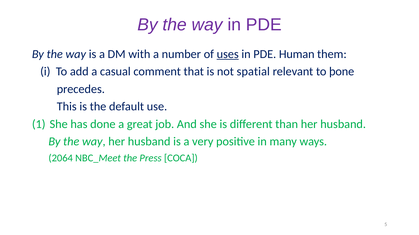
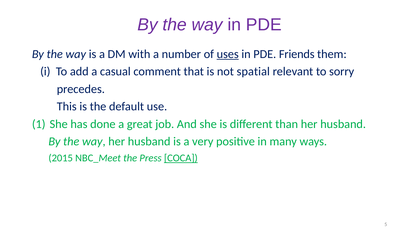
Human: Human -> Friends
þone: þone -> sorry
2064: 2064 -> 2015
COCA underline: none -> present
